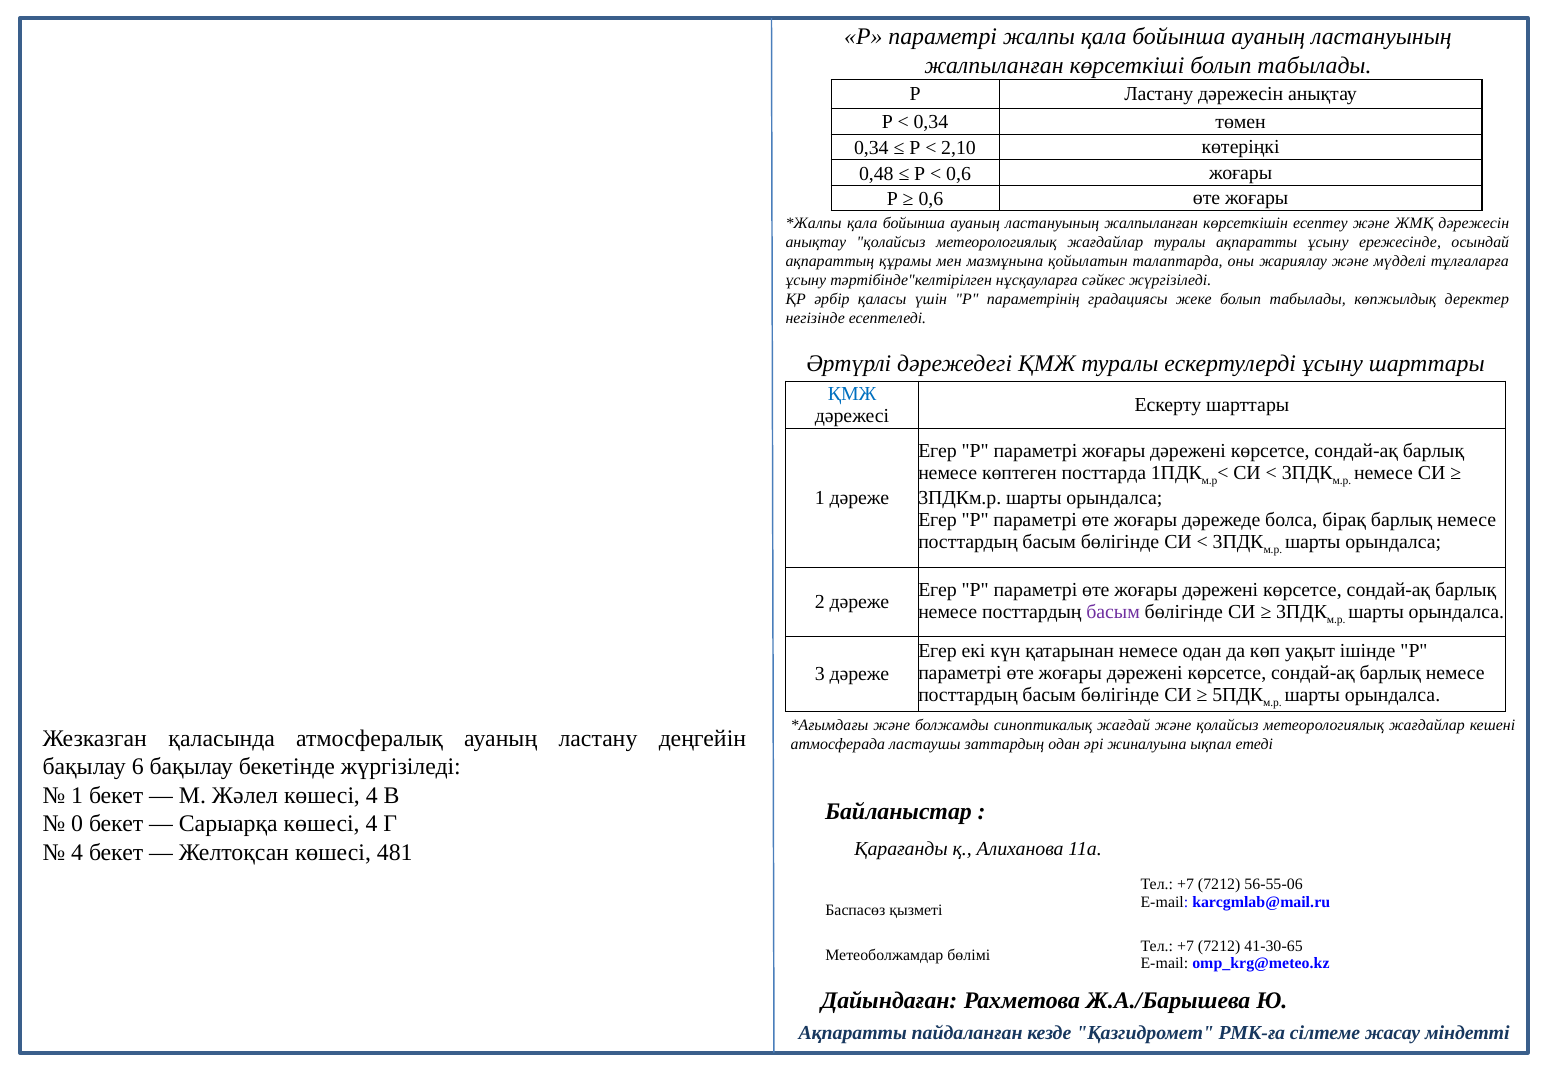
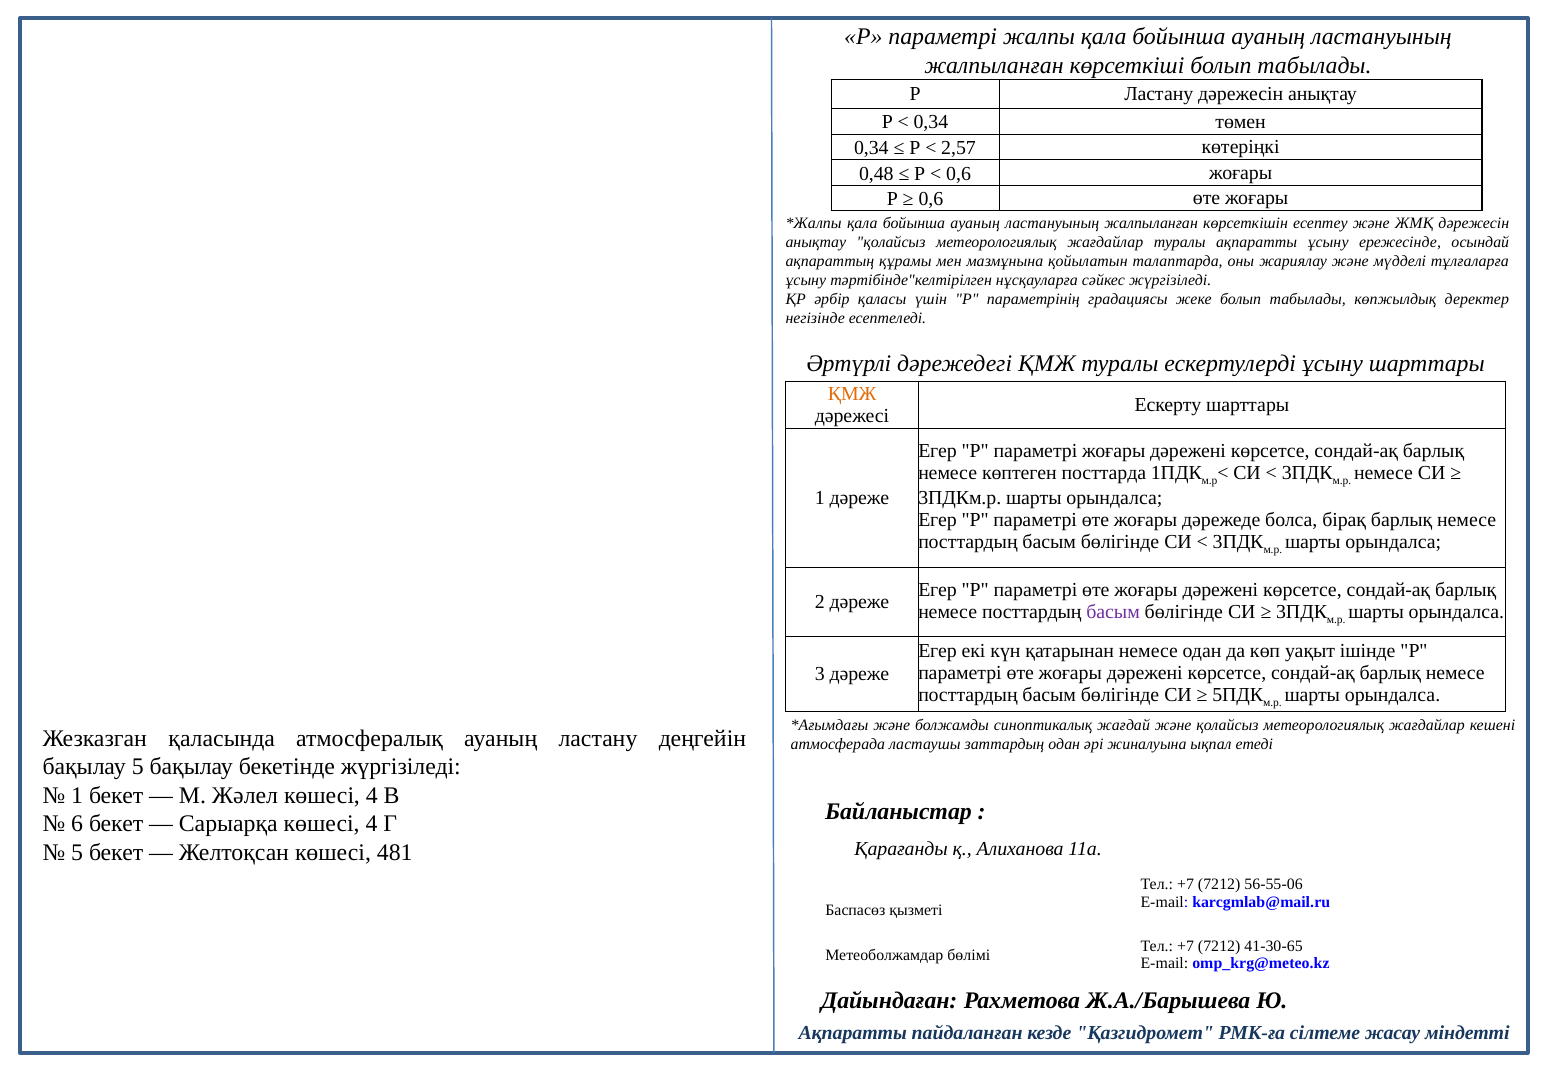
2,10: 2,10 -> 2,57
ҚМЖ at (852, 394) colour: blue -> orange
бақылау 6: 6 -> 5
0: 0 -> 6
4 at (77, 853): 4 -> 5
